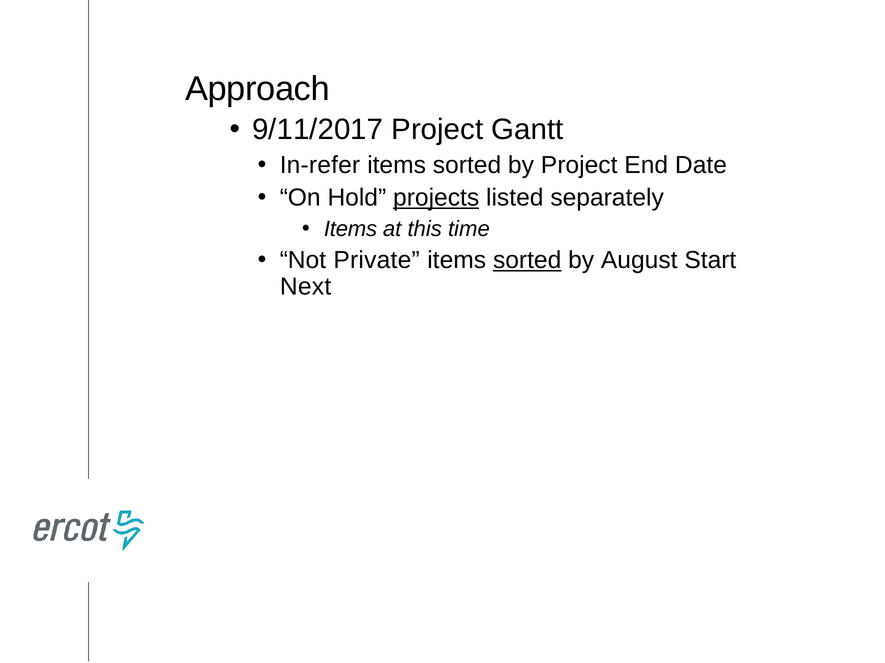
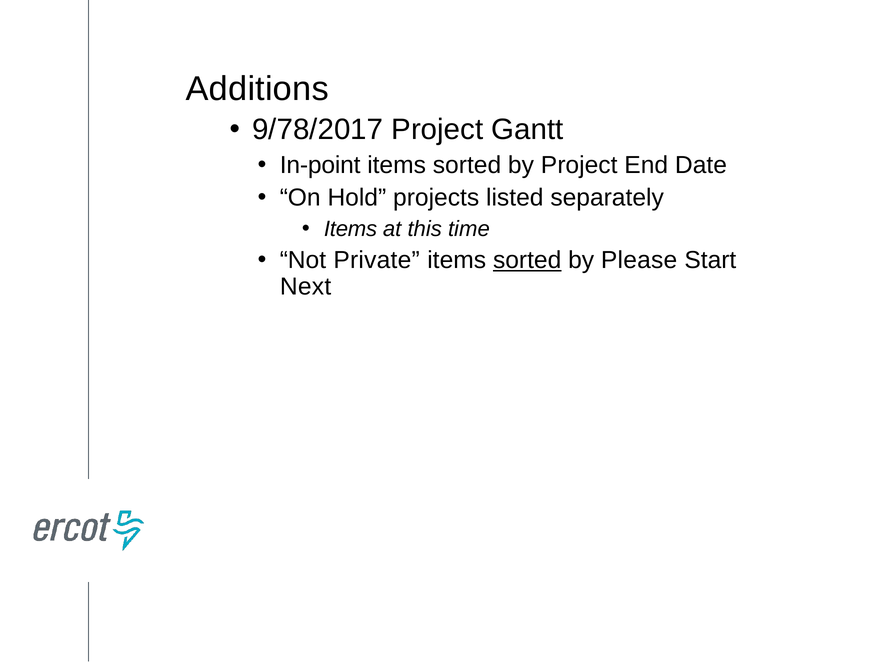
Approach: Approach -> Additions
9/11/2017: 9/11/2017 -> 9/78/2017
In-refer: In-refer -> In-point
projects underline: present -> none
August: August -> Please
